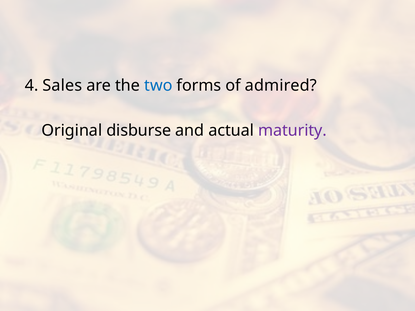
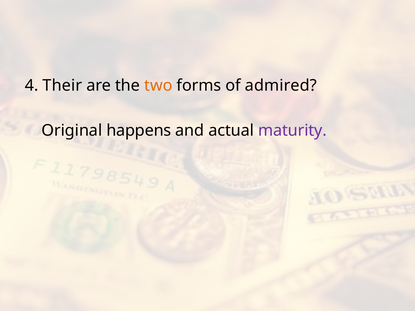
Sales: Sales -> Their
two colour: blue -> orange
disburse: disburse -> happens
